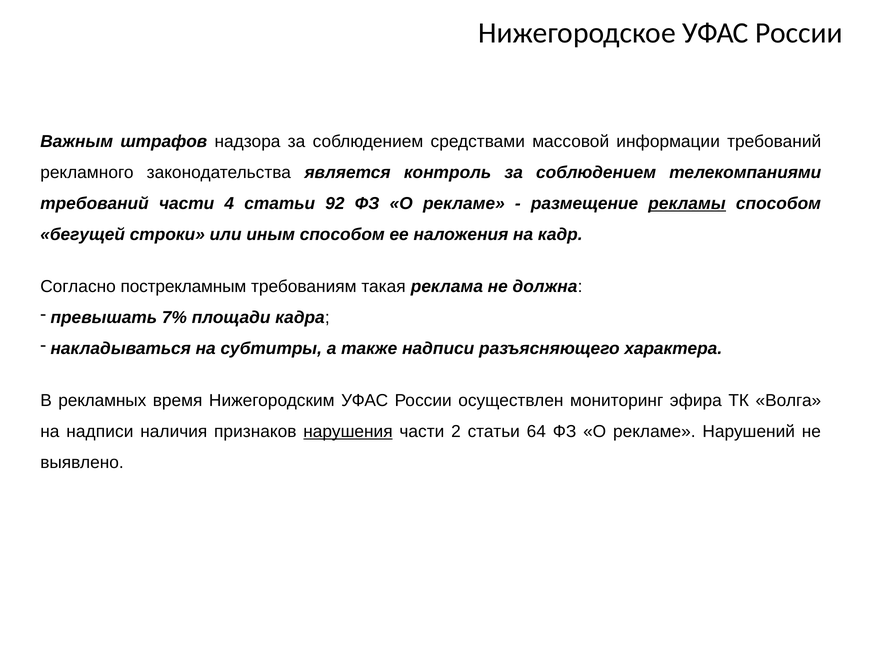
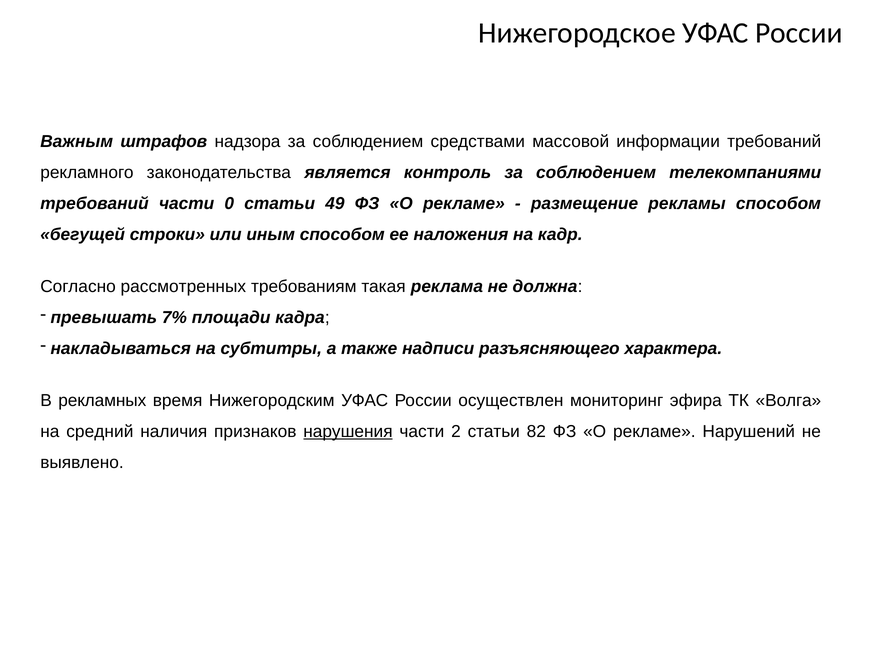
4: 4 -> 0
92: 92 -> 49
рекламы underline: present -> none
пострекламным: пострекламным -> рассмотренных
на надписи: надписи -> средний
64: 64 -> 82
